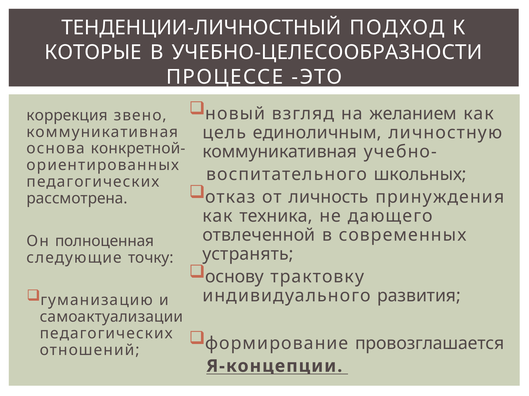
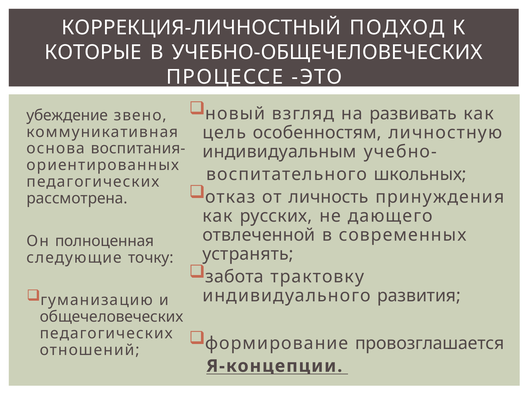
ТЕНДЕНЦИИ-ЛИЧНОСТНЫЙ: ТЕНДЕНЦИИ-ЛИЧНОСТНЫЙ -> КОРРЕКЦИЯ-ЛИЧНОСТНЫЙ
УЧЕБНО-ЦЕЛЕСООБРАЗНОСТИ: УЧЕБНО-ЦЕЛЕСООБРАЗНОСТИ -> УЧЕБНО-ОБЩЕЧЕЛОВЕЧЕСКИХ
желанием: желанием -> развивать
коррекция: коррекция -> убеждение
единоличным: единоличным -> особенностям
конкретной-: конкретной- -> воспитания-
коммуникативная at (280, 152): коммуникативная -> индивидуальным
техника: техника -> русских
основу: основу -> забота
самоактуализации: самоактуализации -> общечеловеческих
